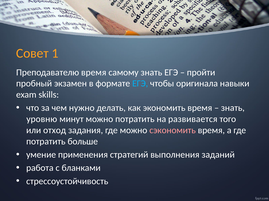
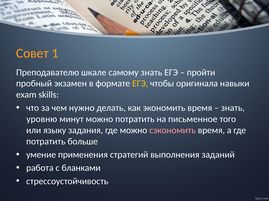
Преподавателю время: время -> шкале
ЕГЭ at (140, 84) colour: light blue -> yellow
развивается: развивается -> письменное
отход: отход -> языку
